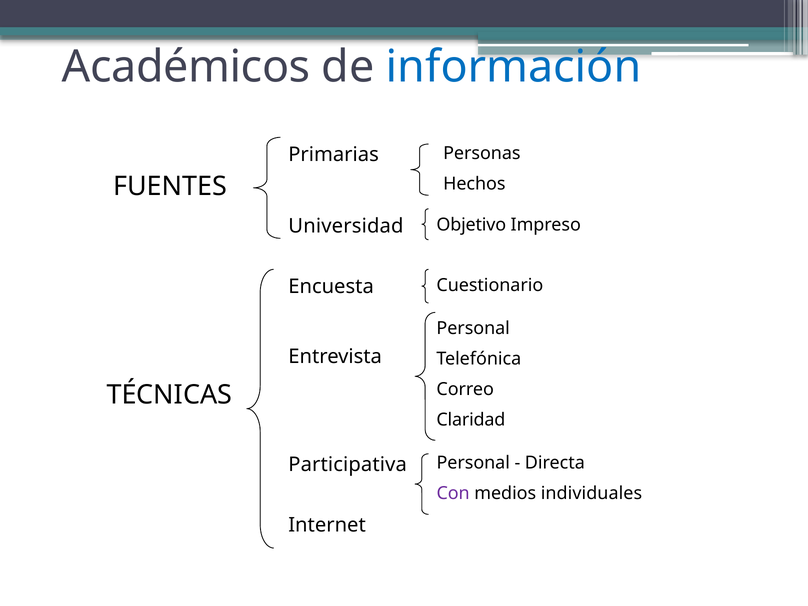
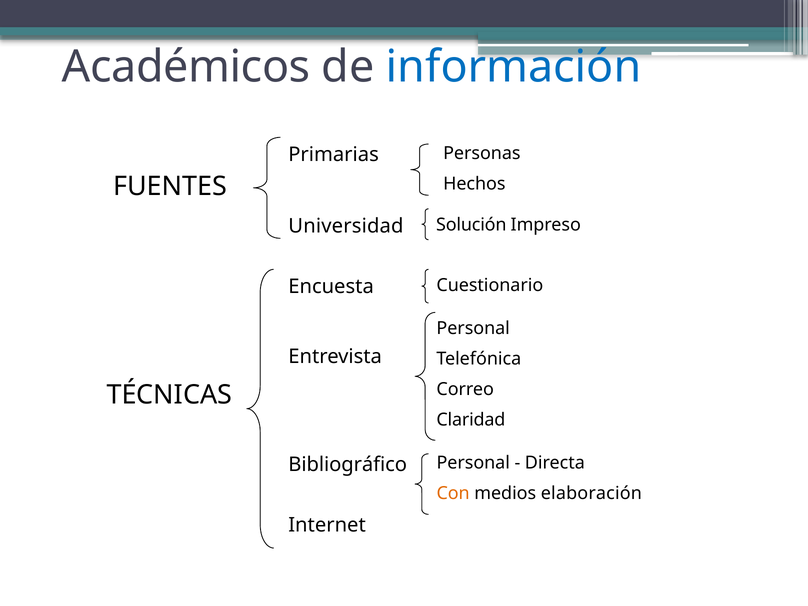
Objetivo: Objetivo -> Solución
Participativa: Participativa -> Bibliográfico
Con colour: purple -> orange
individuales: individuales -> elaboración
